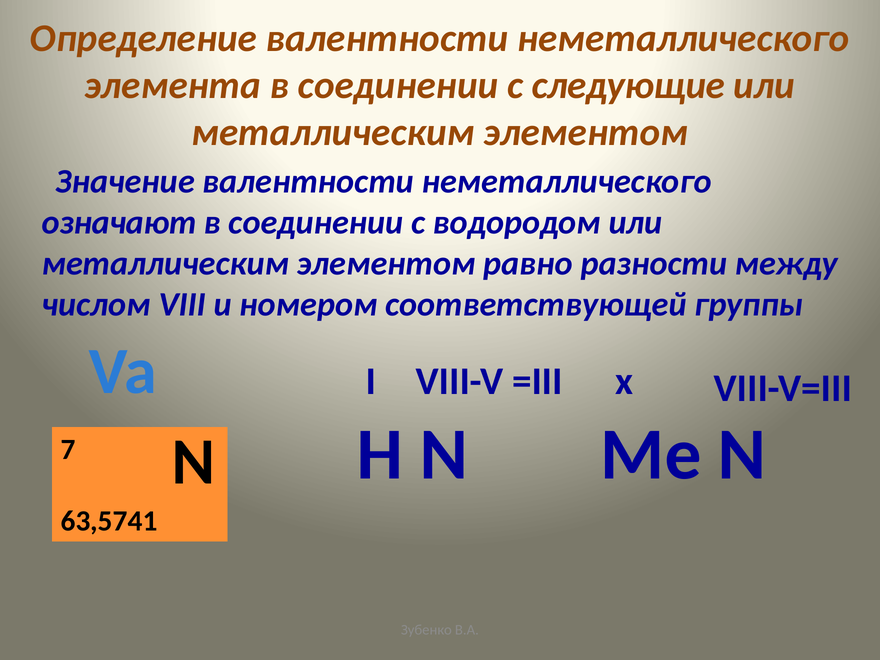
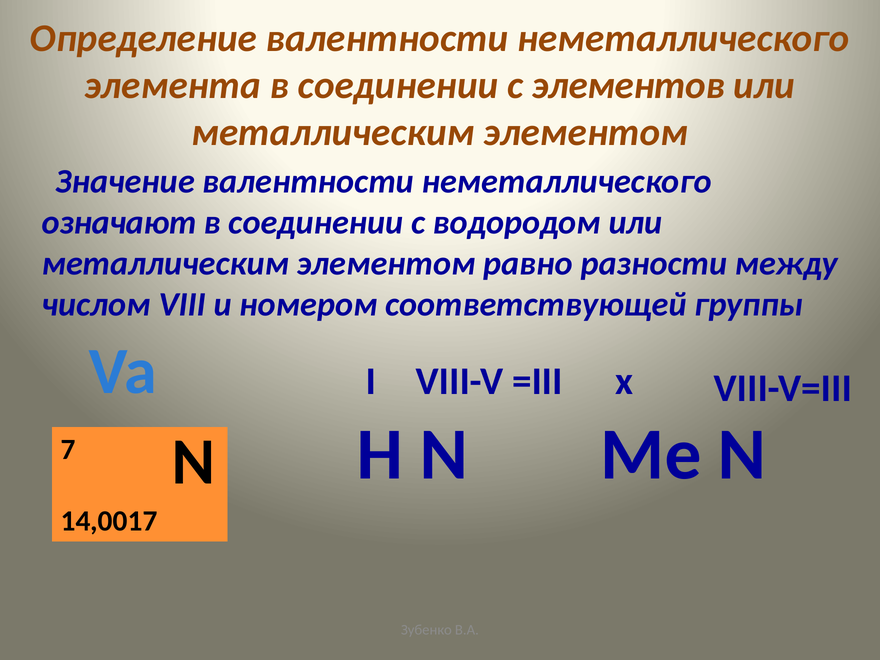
следующие: следующие -> элементов
63,5741: 63,5741 -> 14,0017
